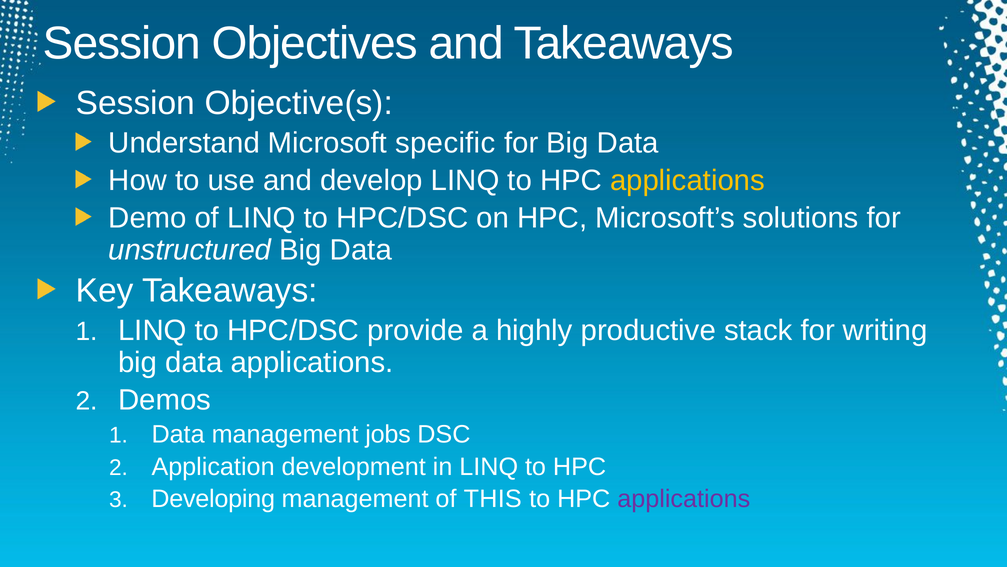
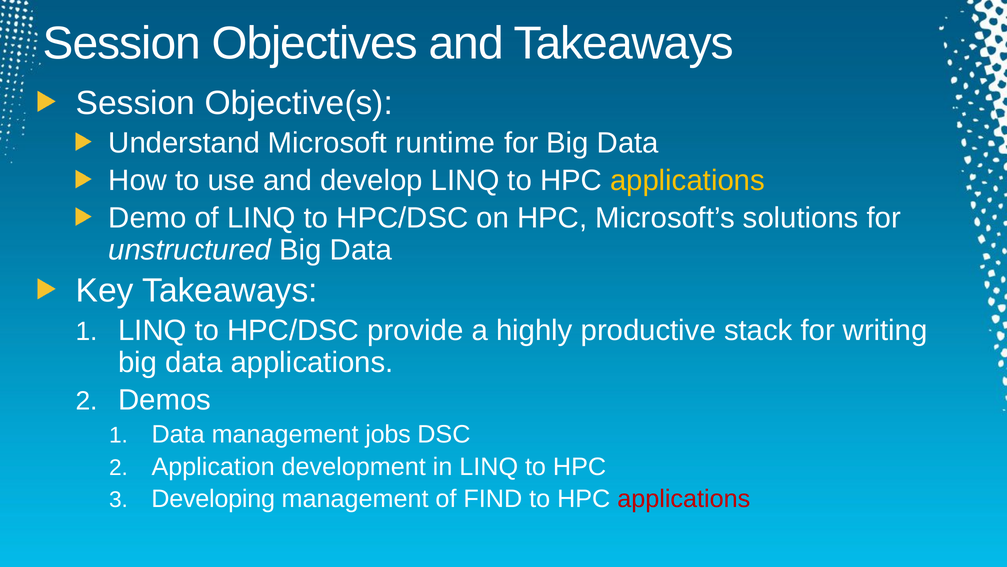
specific: specific -> runtime
THIS: THIS -> FIND
applications at (684, 499) colour: purple -> red
